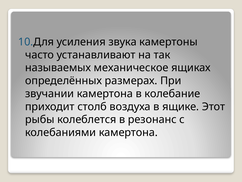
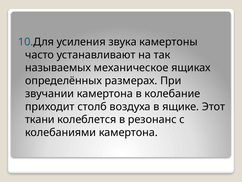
рыбы: рыбы -> ткани
